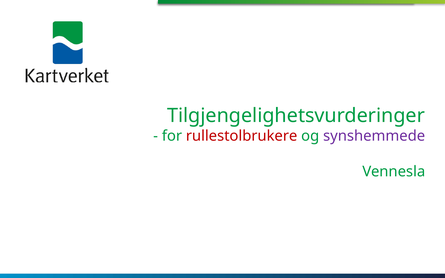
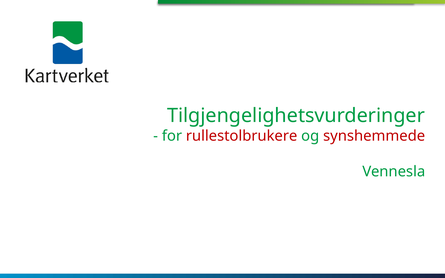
synshemmede colour: purple -> red
